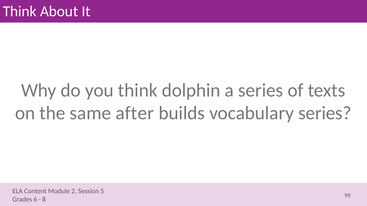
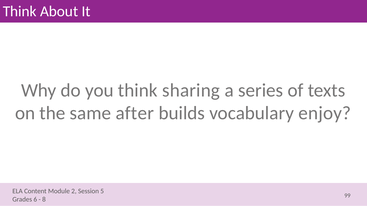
dolphin: dolphin -> sharing
vocabulary series: series -> enjoy
